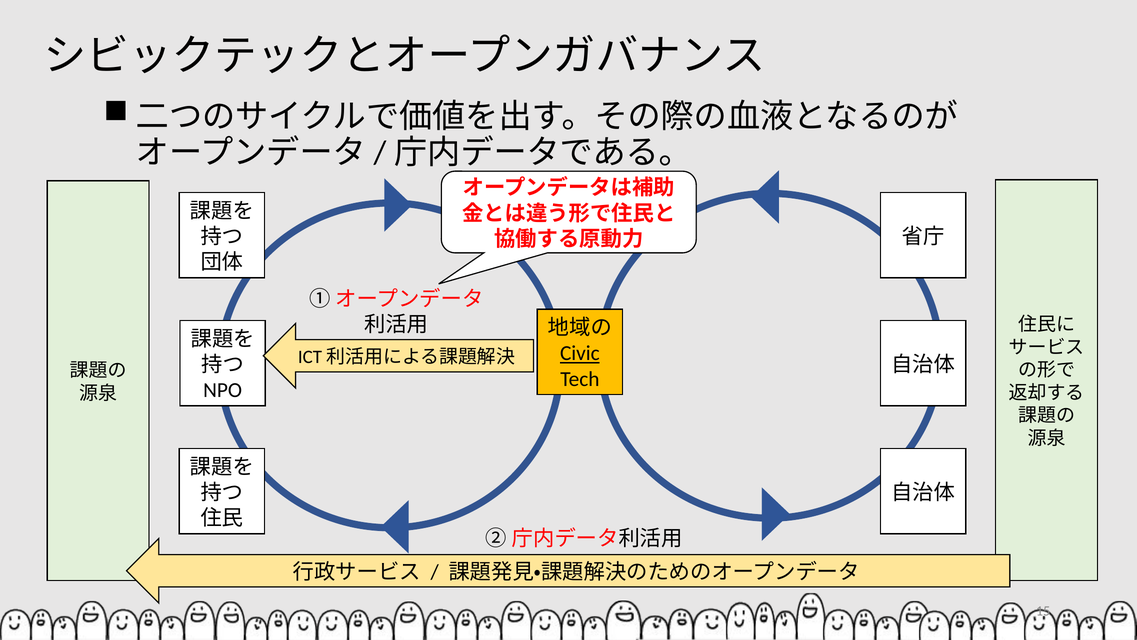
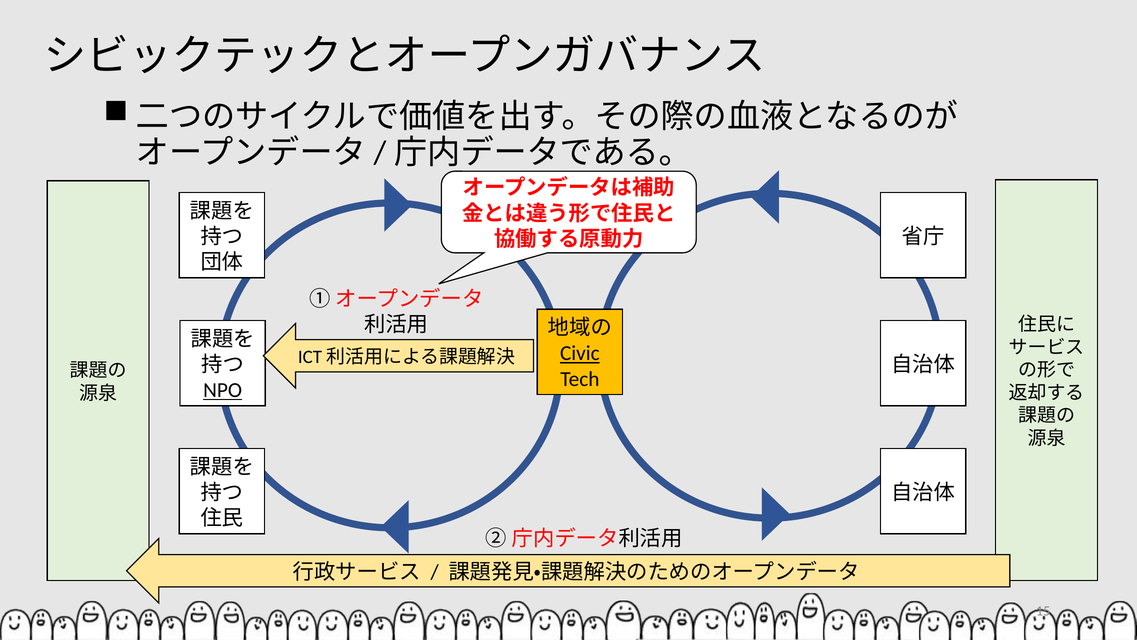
NPO underline: none -> present
